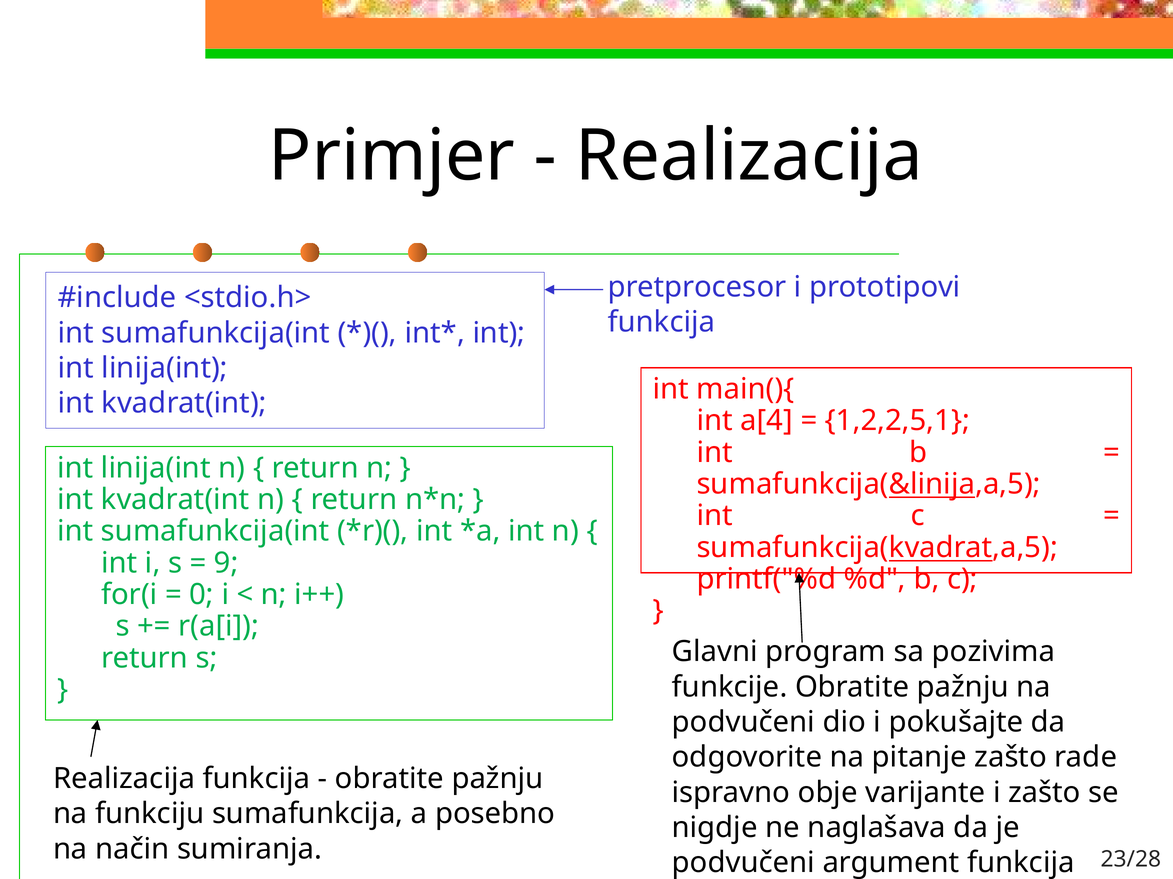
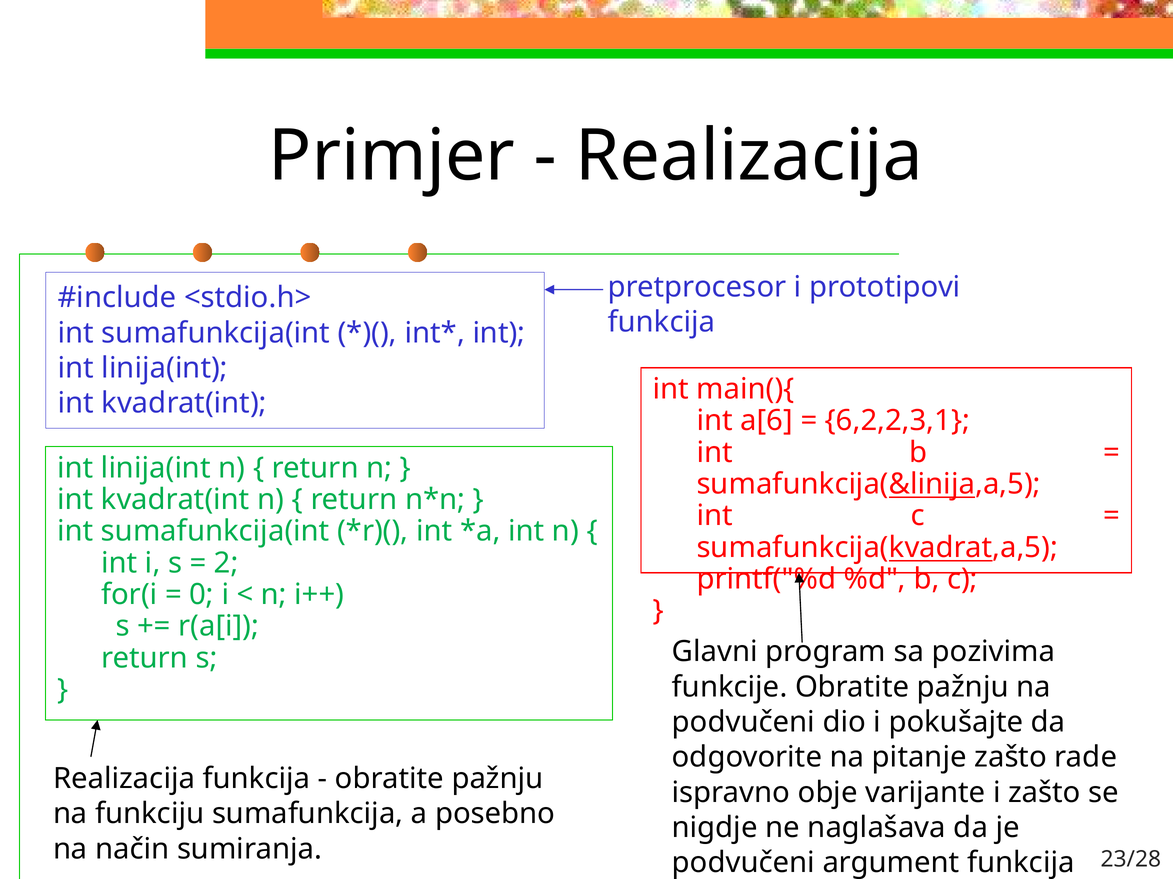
a[4: a[4 -> a[6
1,2,2,5,1: 1,2,2,5,1 -> 6,2,2,3,1
9: 9 -> 2
